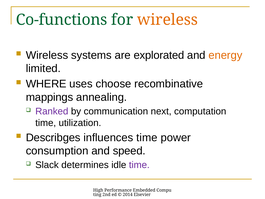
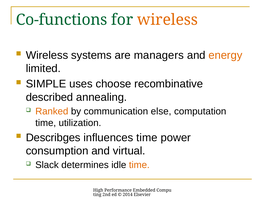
explorated: explorated -> managers
WHERE: WHERE -> SIMPLE
mappings: mappings -> described
Ranked colour: purple -> orange
next: next -> else
speed: speed -> virtual
time at (139, 165) colour: purple -> orange
